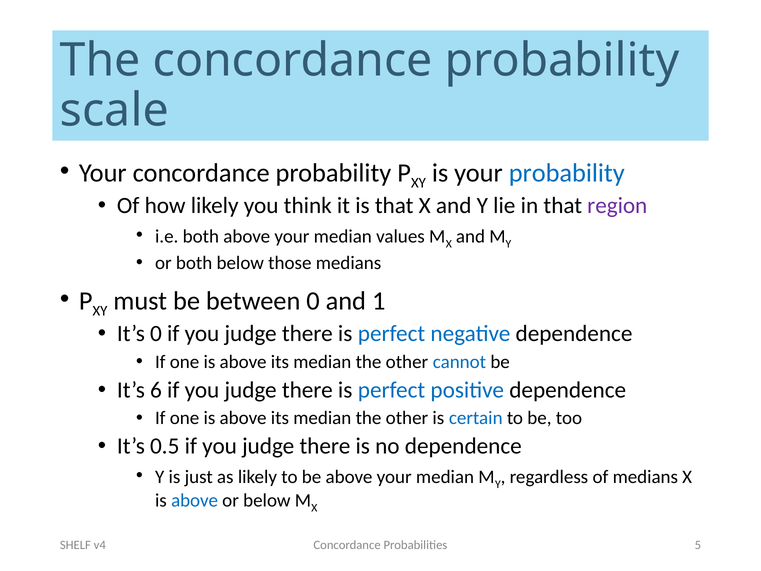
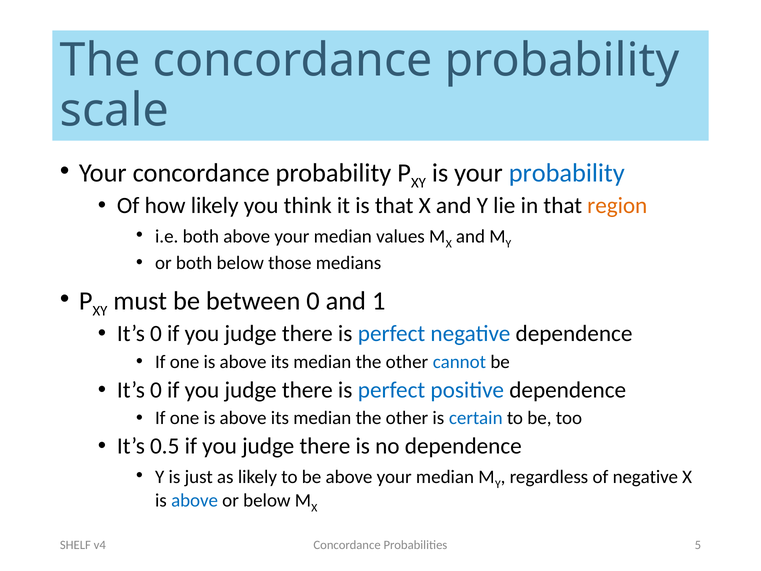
region colour: purple -> orange
6 at (156, 390): 6 -> 0
of medians: medians -> negative
